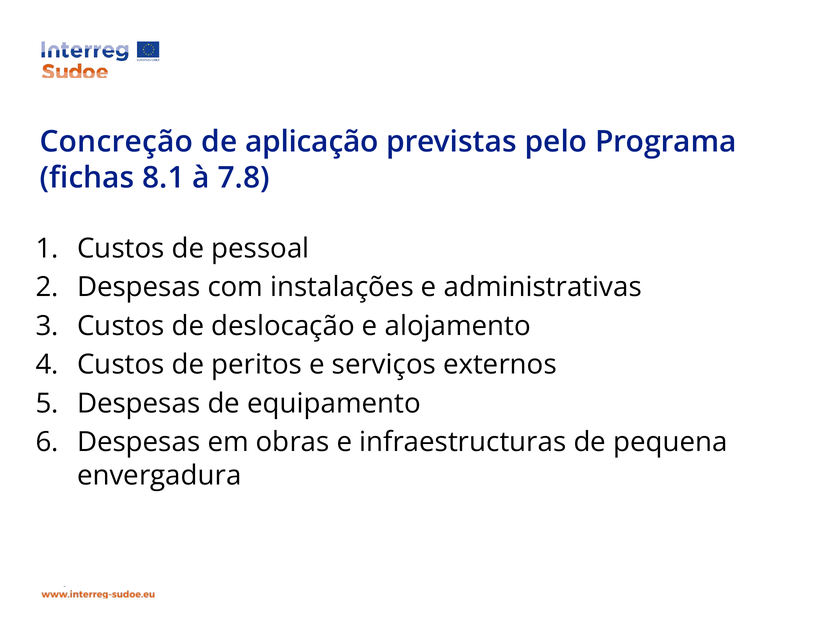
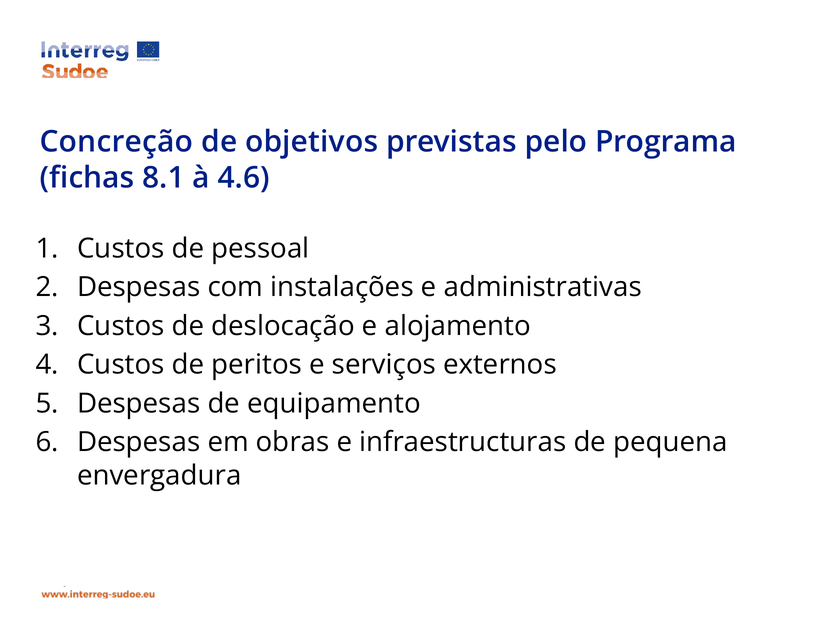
aplicação: aplicação -> objetivos
7.8: 7.8 -> 4.6
